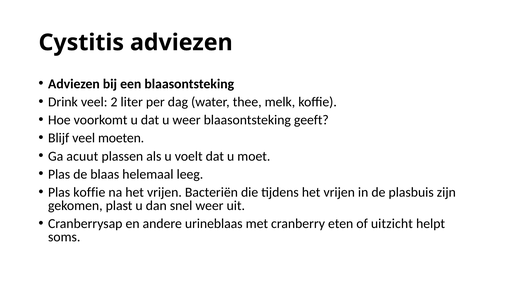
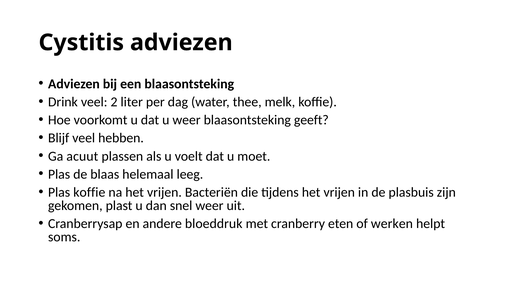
moeten: moeten -> hebben
urineblaas: urineblaas -> bloeddruk
uitzicht: uitzicht -> werken
